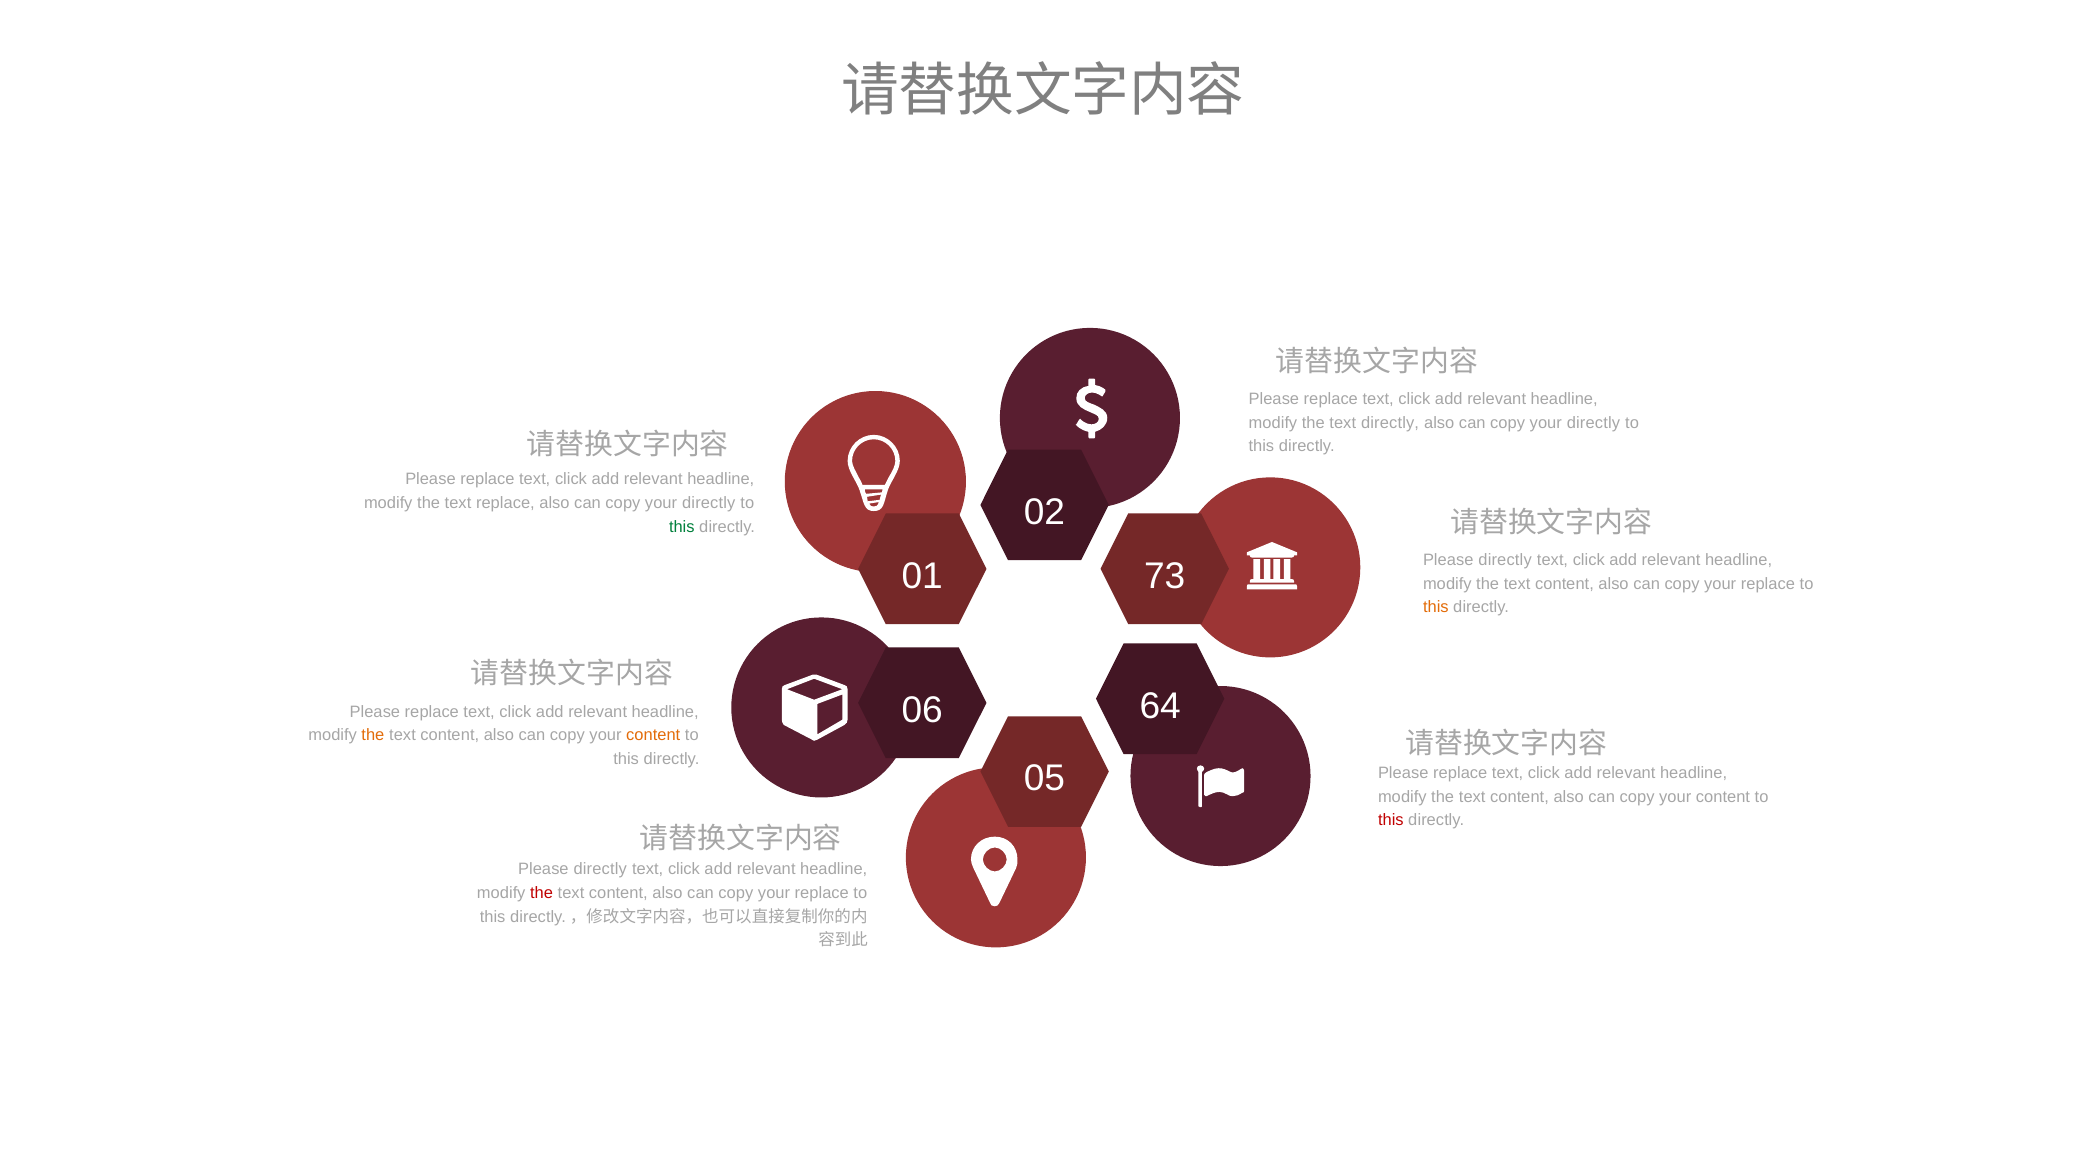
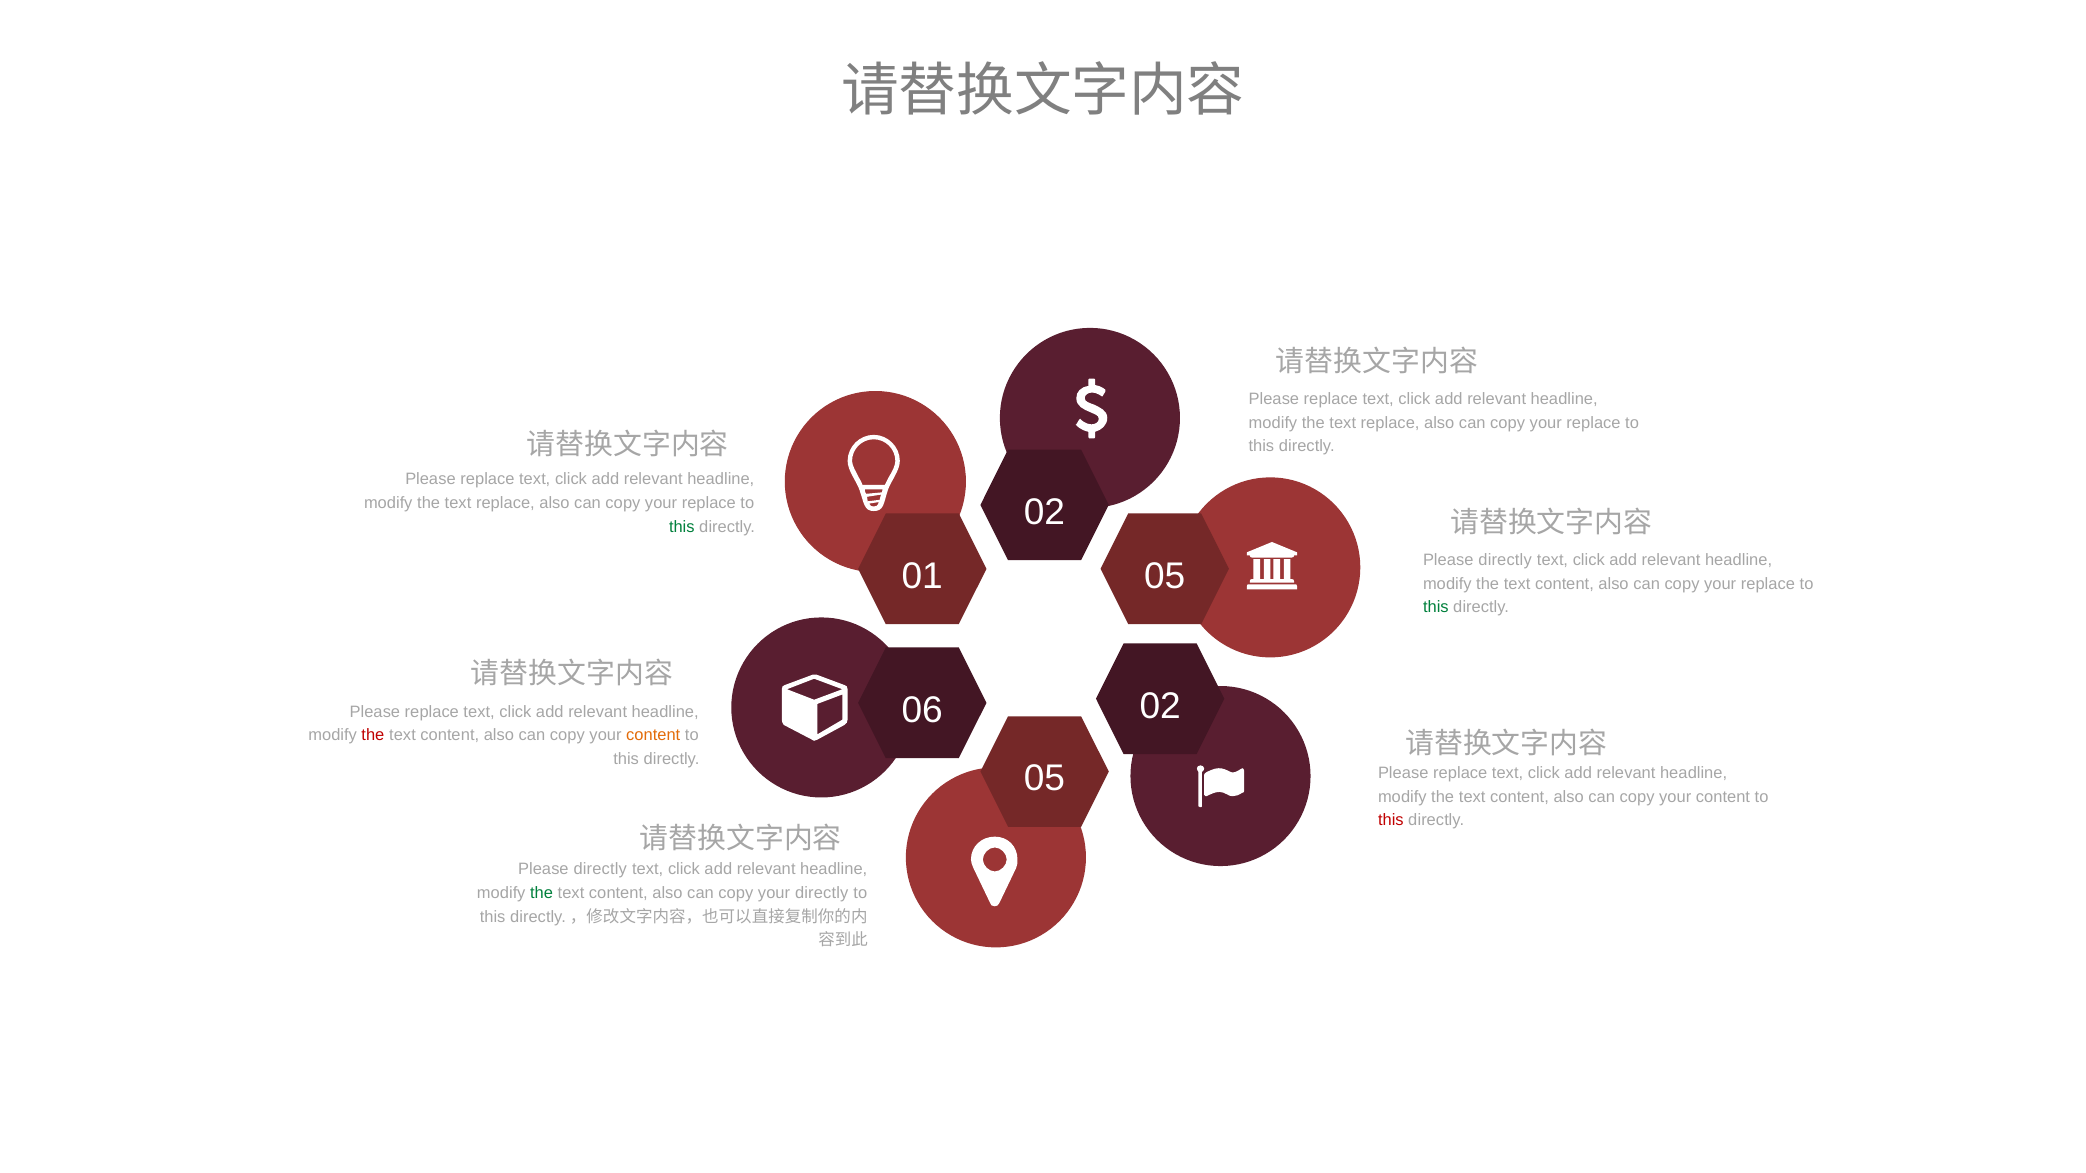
directly at (1390, 423): directly -> replace
directly at (1593, 423): directly -> replace
directly at (709, 503): directly -> replace
01 73: 73 -> 05
this at (1436, 608) colour: orange -> green
06 64: 64 -> 02
the at (373, 735) colour: orange -> red
the at (541, 893) colour: red -> green
replace at (822, 893): replace -> directly
